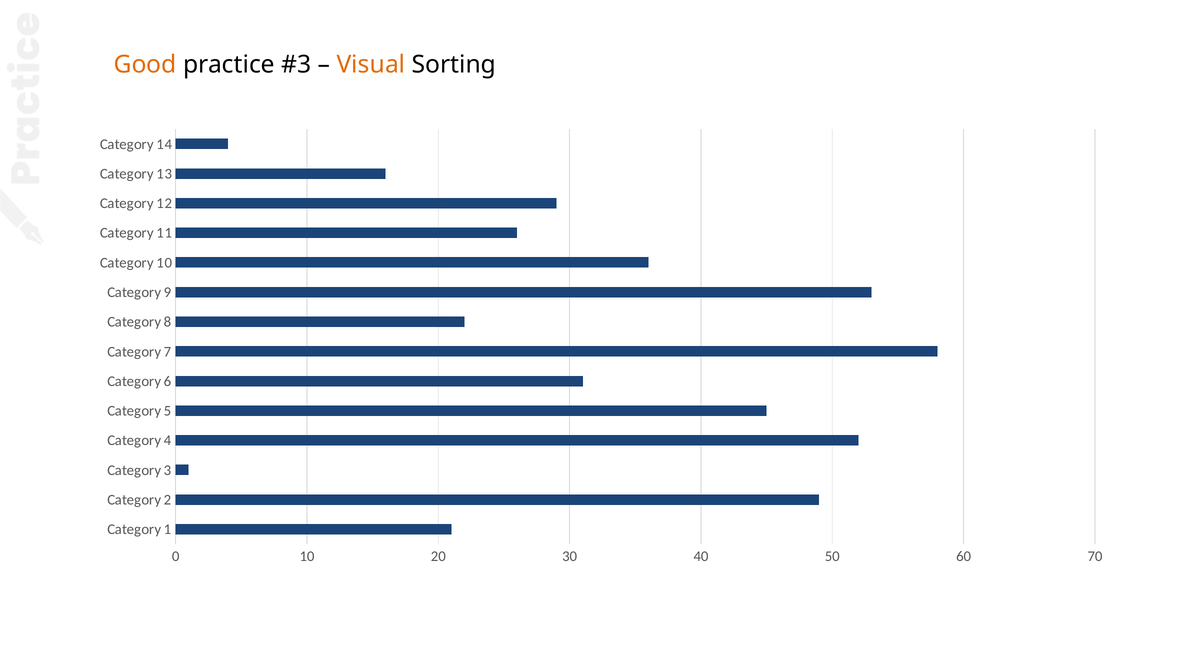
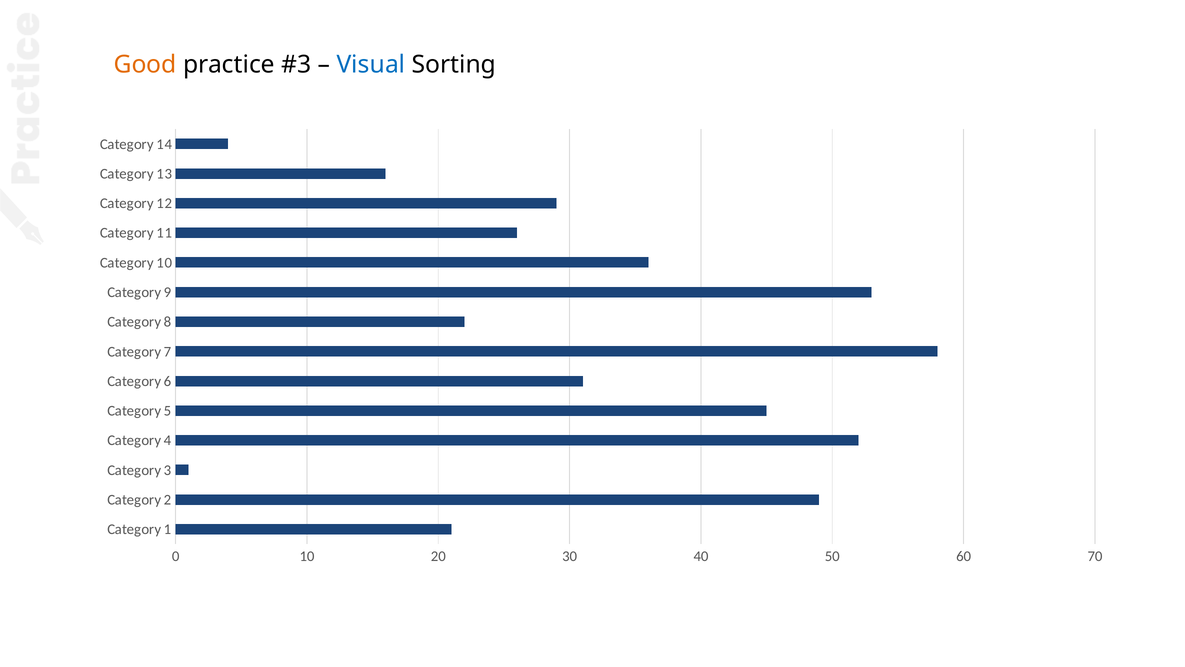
Visual colour: orange -> blue
